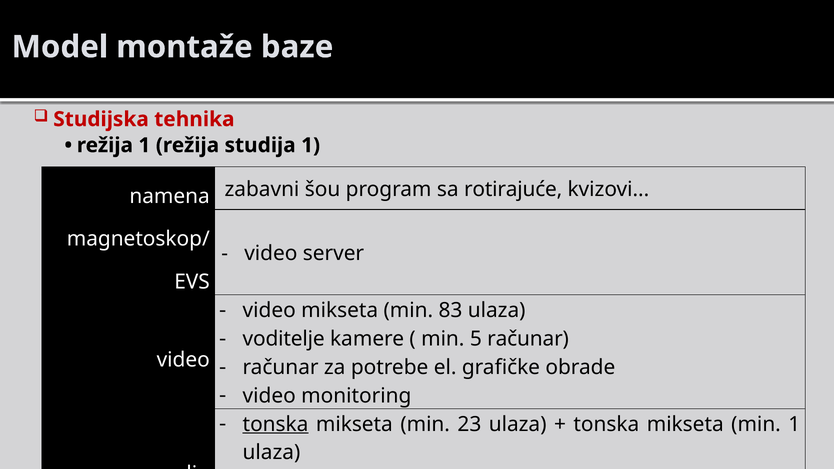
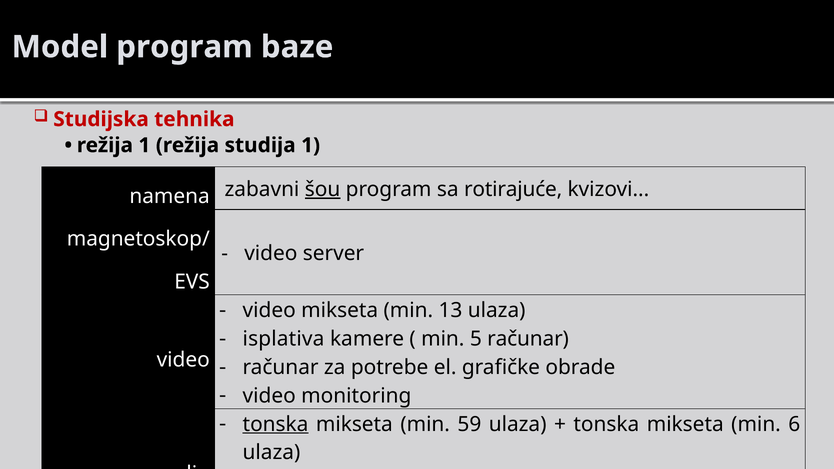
Model montaže: montaže -> program
šou underline: none -> present
83: 83 -> 13
voditelje: voditelje -> isplativa
23: 23 -> 59
min 1: 1 -> 6
